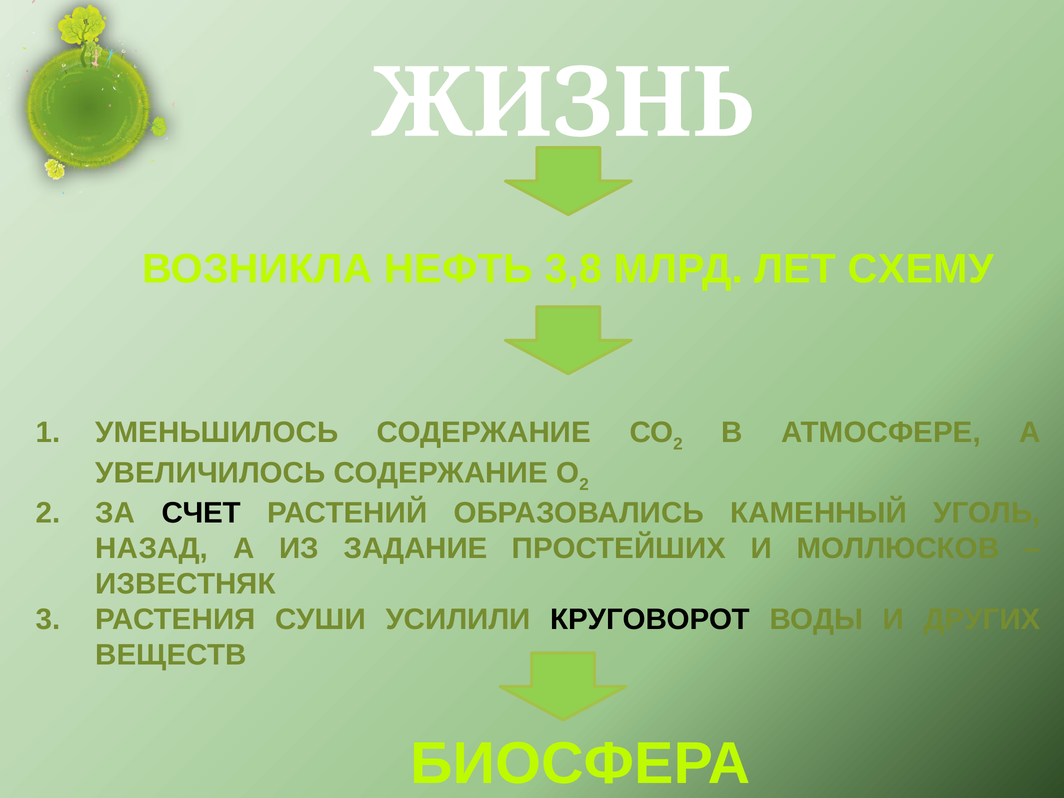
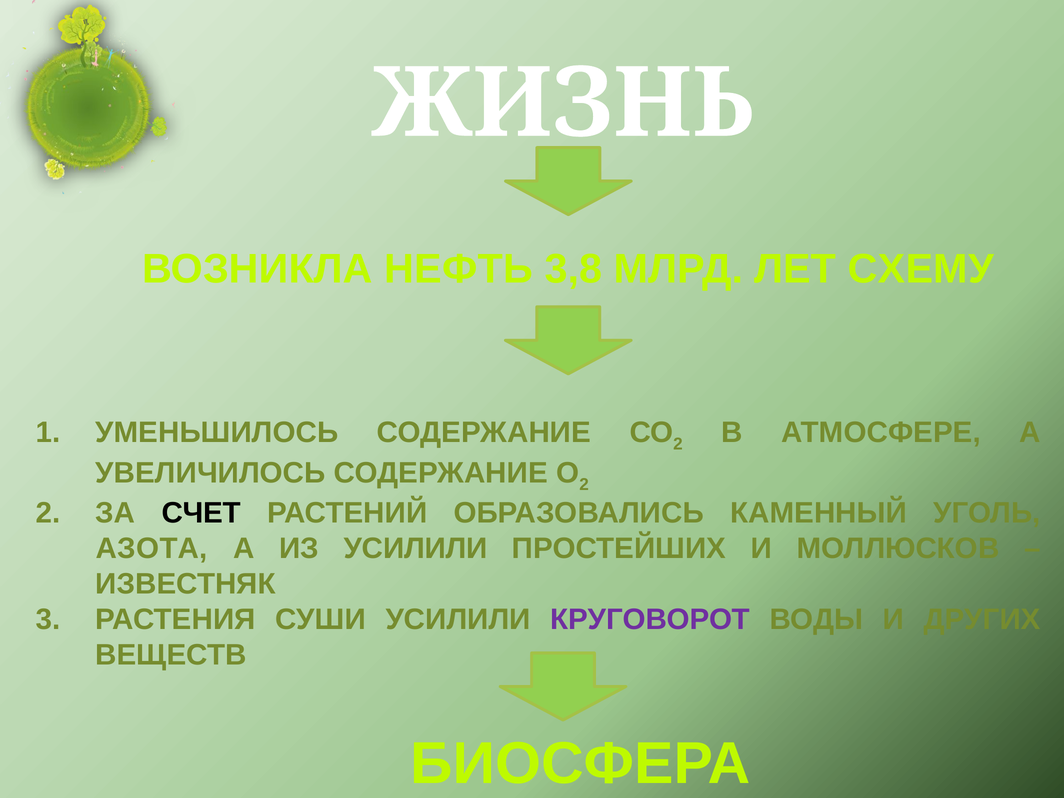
НАЗАД: НАЗАД -> АЗОТА
ИЗ ЗАДАНИЕ: ЗАДАНИЕ -> УСИЛИЛИ
КРУГОВОРОТ colour: black -> purple
